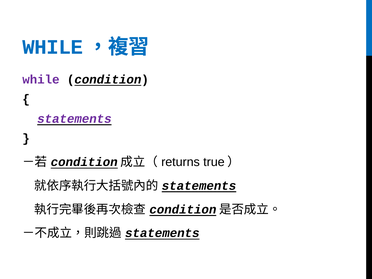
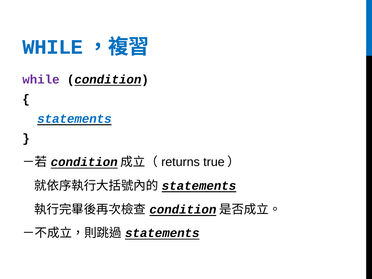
statements at (74, 119) colour: purple -> blue
